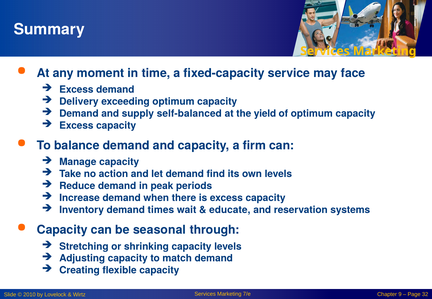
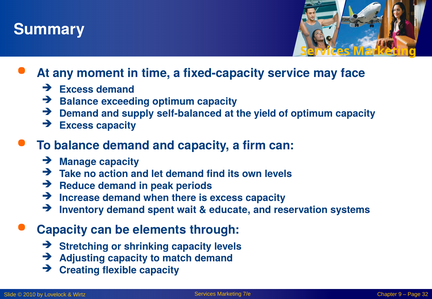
Delivery at (79, 102): Delivery -> Balance
times: times -> spent
seasonal: seasonal -> elements
